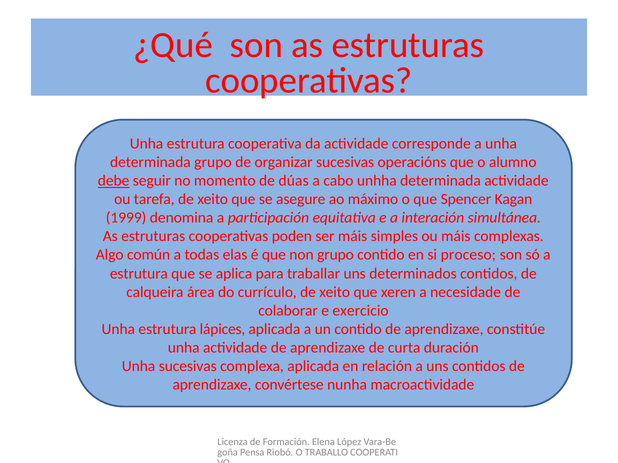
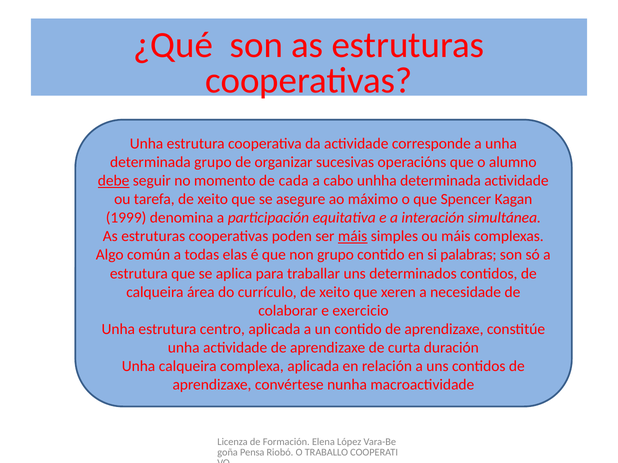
dúas: dúas -> cada
máis at (353, 237) underline: none -> present
proceso: proceso -> palabras
lápices: lápices -> centro
Unha sucesivas: sucesivas -> calqueira
